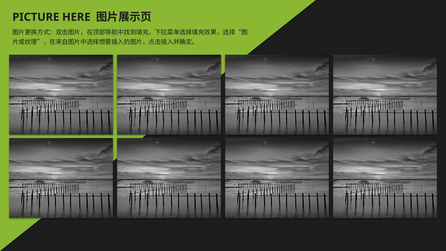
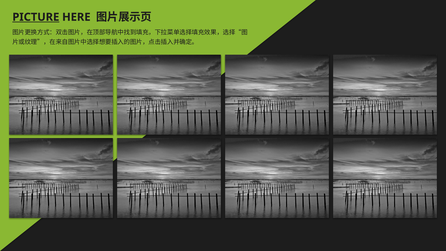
PICTURE underline: none -> present
